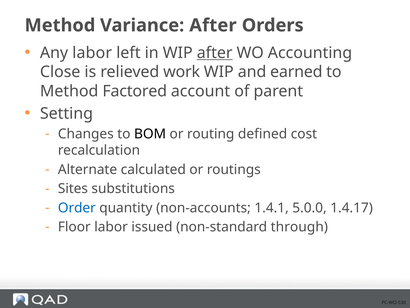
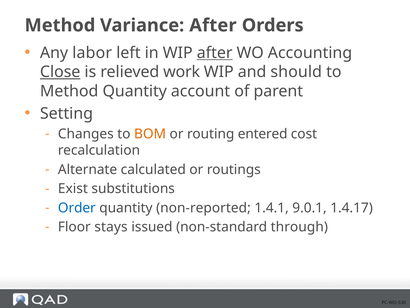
Close underline: none -> present
earned: earned -> should
Method Factored: Factored -> Quantity
BOM colour: black -> orange
defined: defined -> entered
Sites: Sites -> Exist
non-accounts: non-accounts -> non-reported
5.0.0: 5.0.0 -> 9.0.1
Floor labor: labor -> stays
